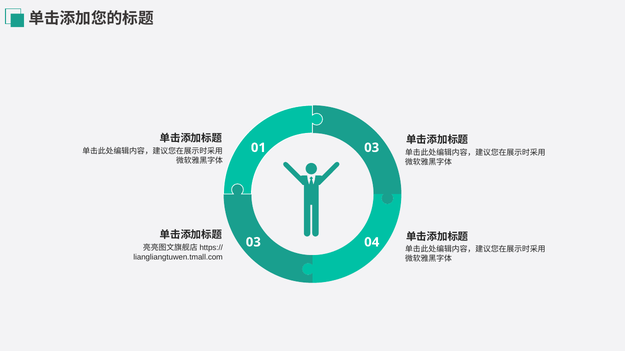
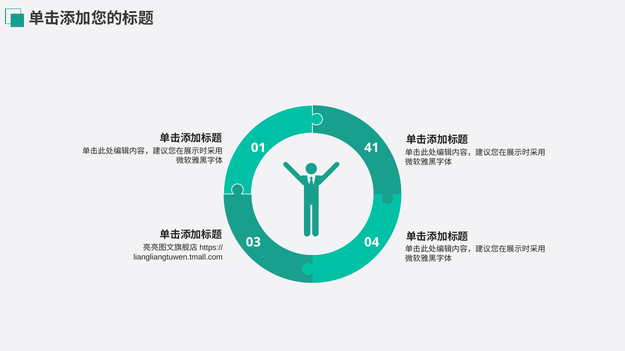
01 03: 03 -> 41
